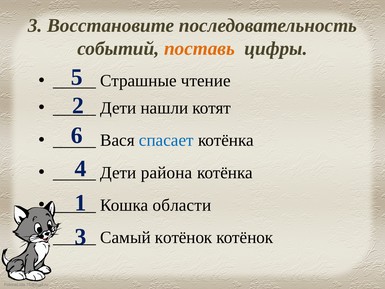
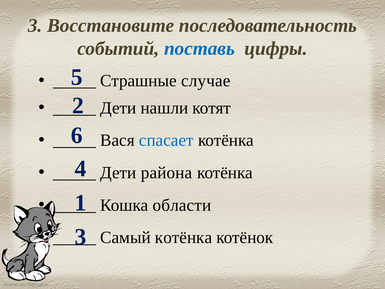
поставь colour: orange -> blue
чтение: чтение -> случае
Самый котёнок: котёнок -> котёнка
